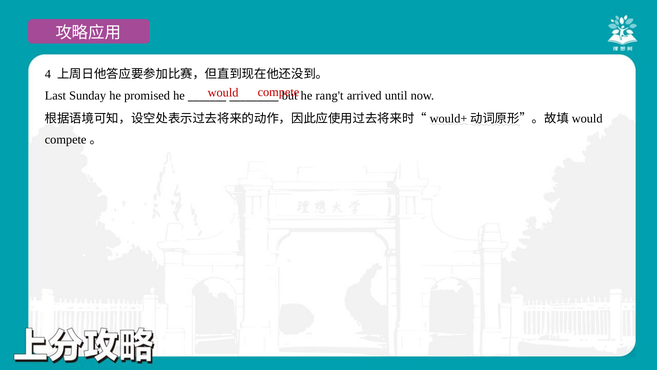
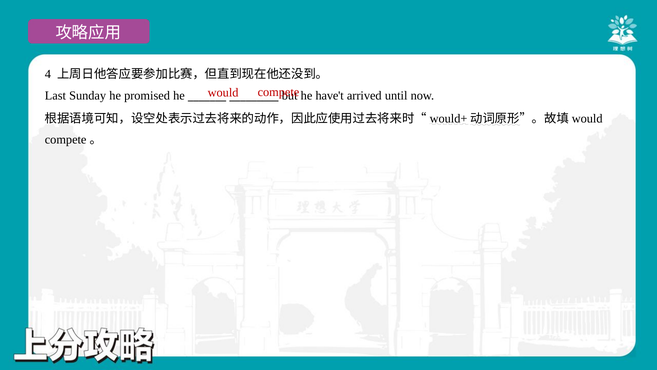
rang't: rang't -> have't
